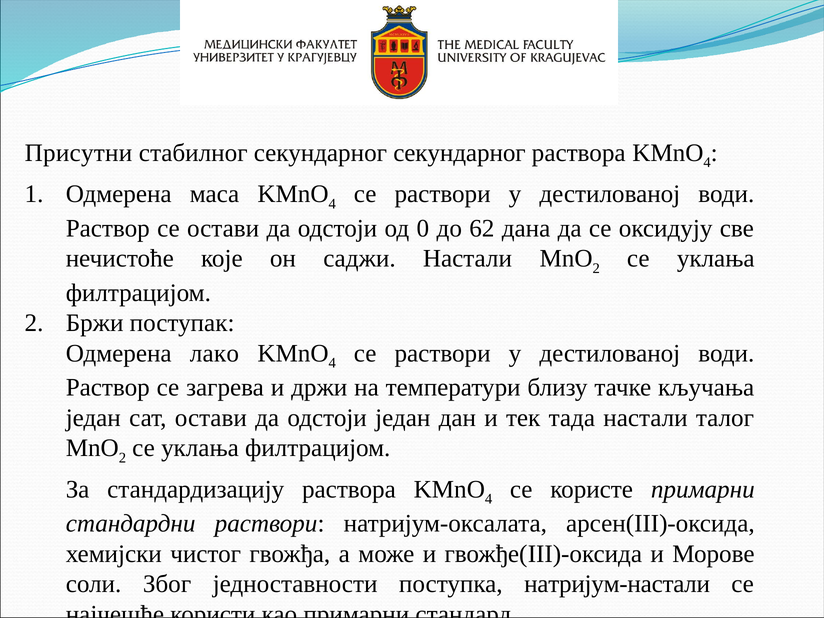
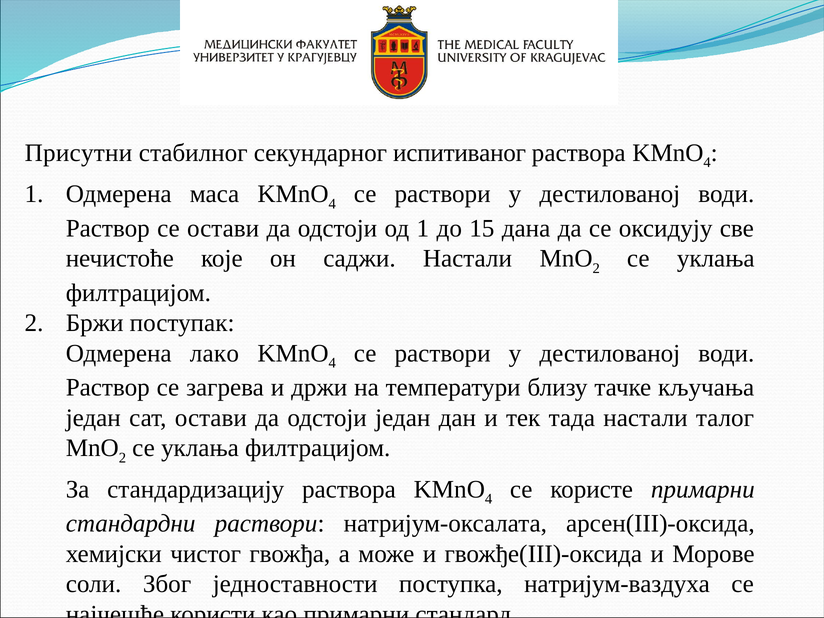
секундарног секундарног: секундарног -> испитиваног
од 0: 0 -> 1
62: 62 -> 15
натријум-настали: натријум-настали -> натријум-ваздуха
